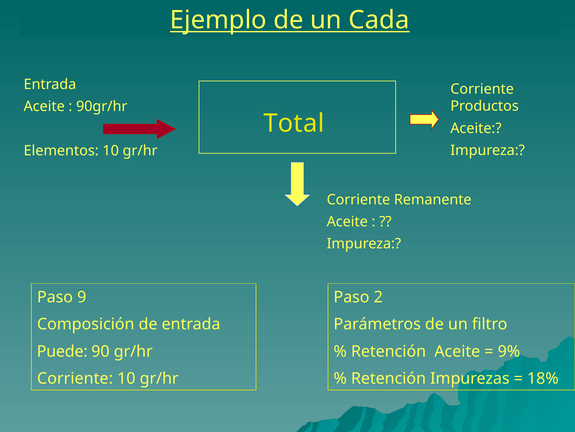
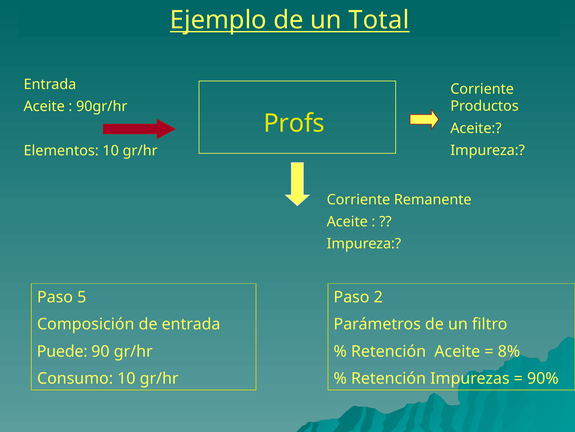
Cada: Cada -> Total
Total: Total -> Profs
9: 9 -> 5
9%: 9% -> 8%
Corriente at (75, 378): Corriente -> Consumo
18%: 18% -> 90%
